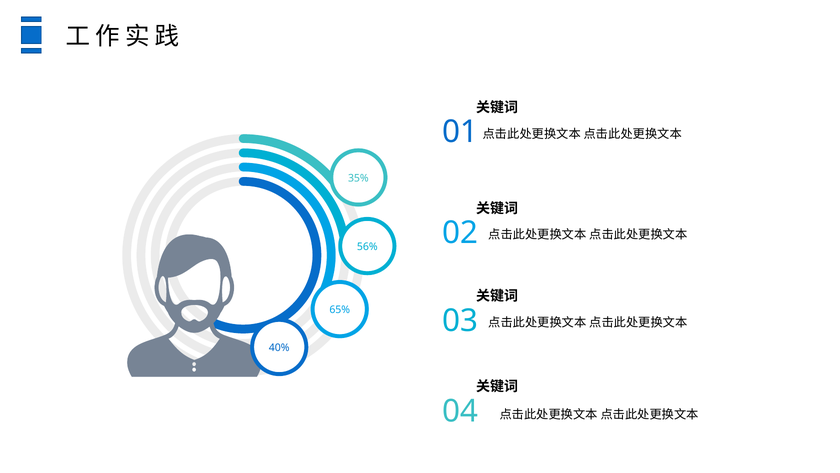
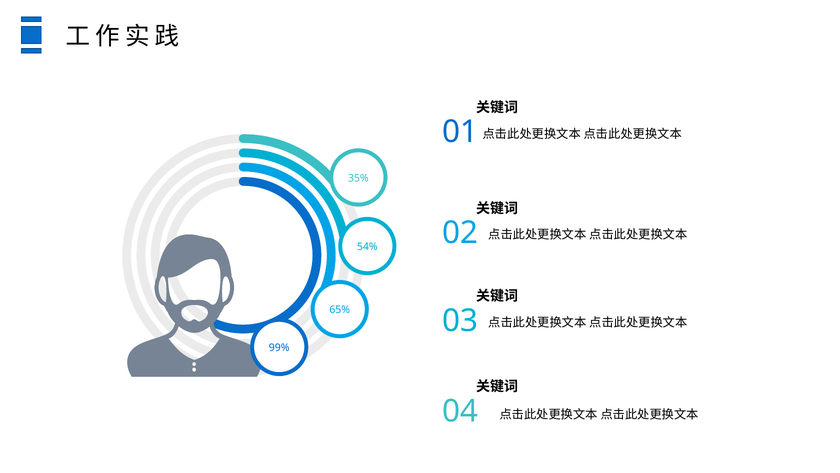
56%: 56% -> 54%
40%: 40% -> 99%
